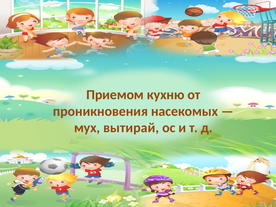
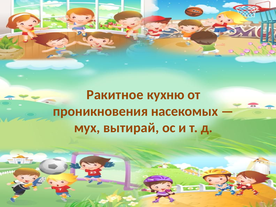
Приемом: Приемом -> Ракитное
